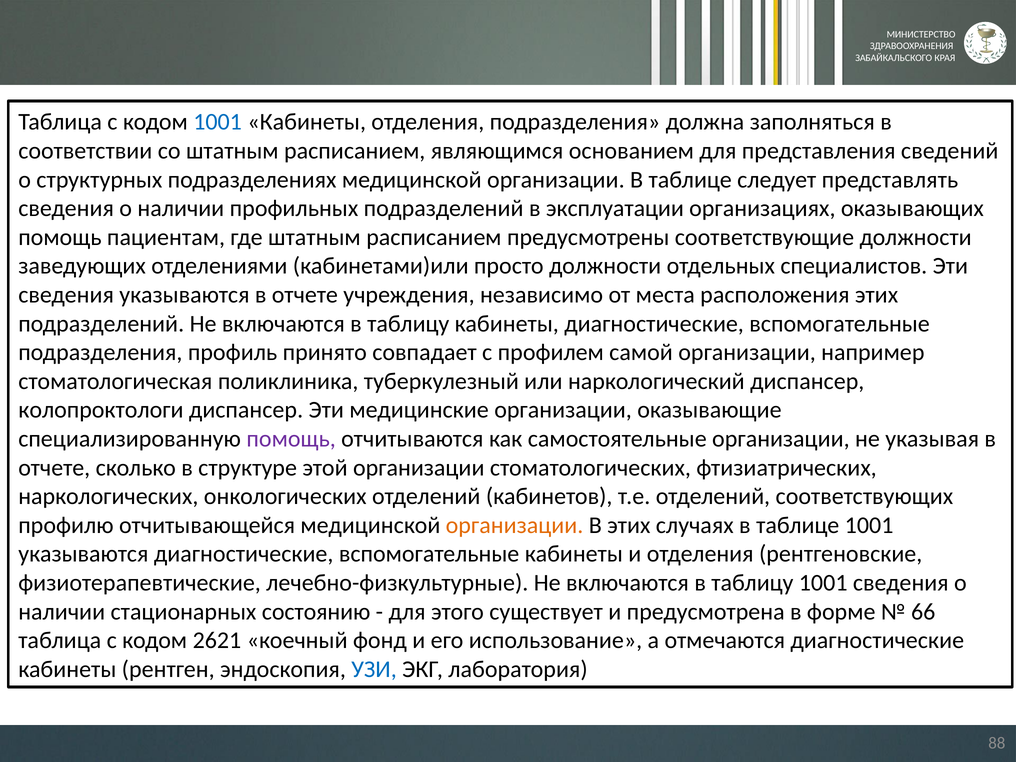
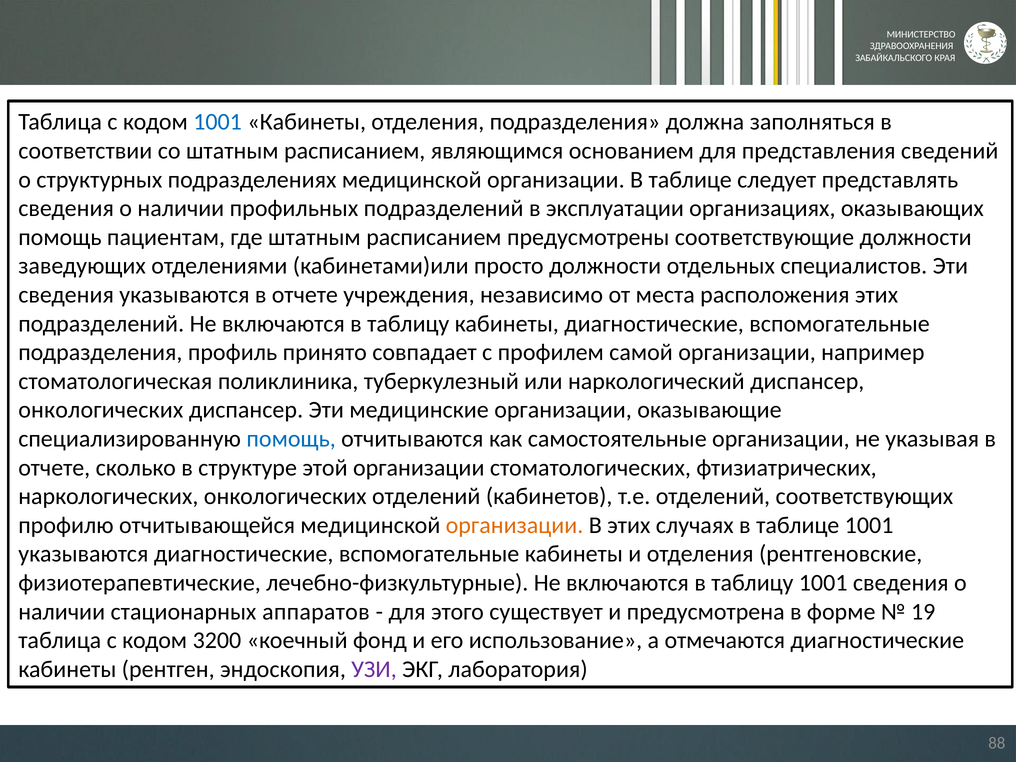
колопроктологи at (101, 410): колопроктологи -> онкологических
помощь at (291, 439) colour: purple -> blue
состоянию: состоянию -> аппаратов
66: 66 -> 19
2621: 2621 -> 3200
УЗИ colour: blue -> purple
